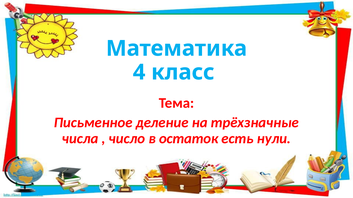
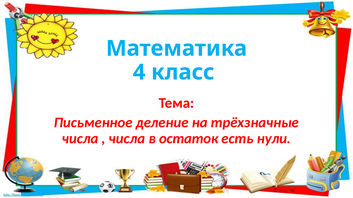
число at (127, 139): число -> числа
